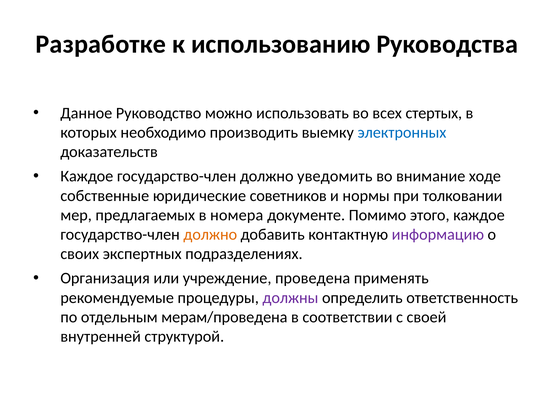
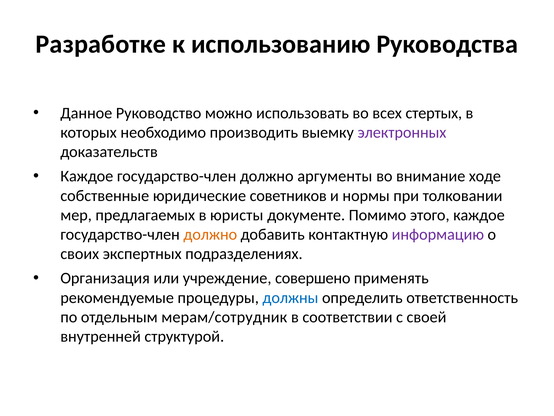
электронных colour: blue -> purple
уведомить: уведомить -> аргументы
номера: номера -> юристы
проведена: проведена -> совершено
должны colour: purple -> blue
мерам/проведена: мерам/проведена -> мерам/сотрудник
